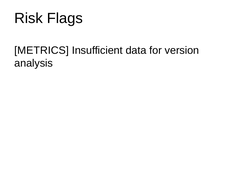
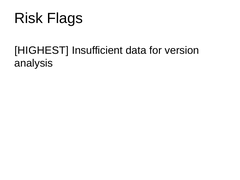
METRICS: METRICS -> HIGHEST
